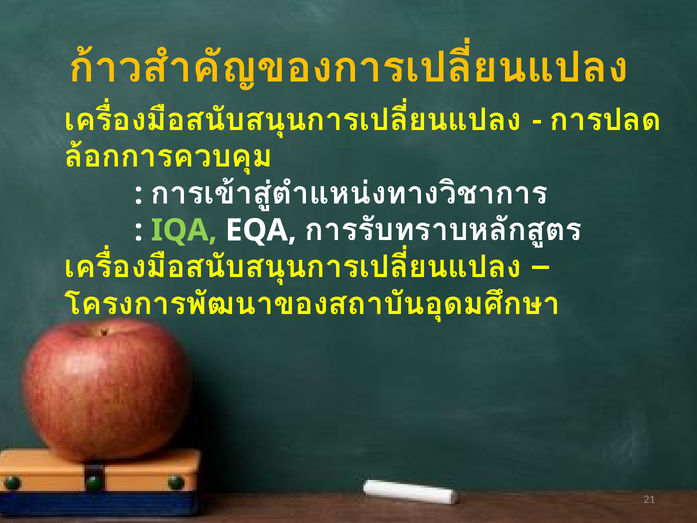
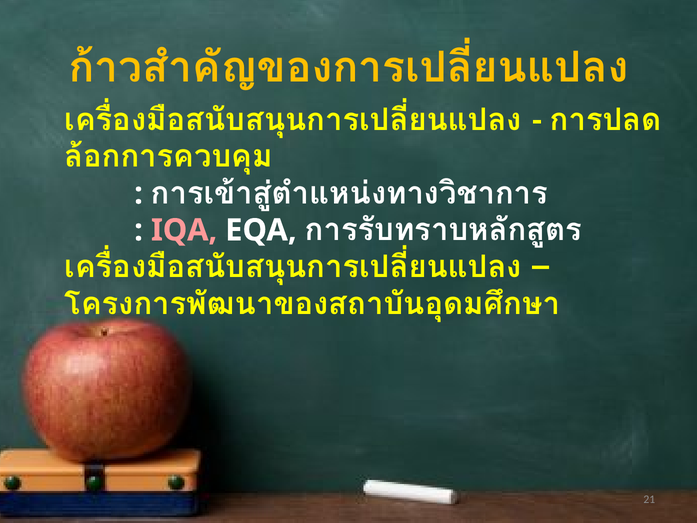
IQA colour: light green -> pink
